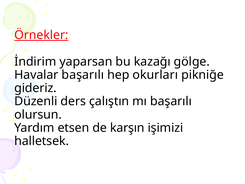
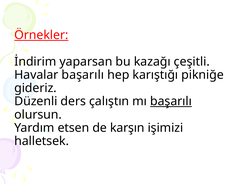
gölge: gölge -> çeşitli
okurları: okurları -> karıştığı
başarılı at (171, 101) underline: none -> present
